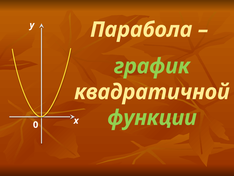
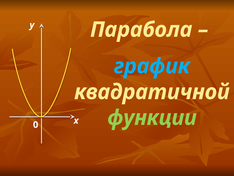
график colour: light green -> light blue
